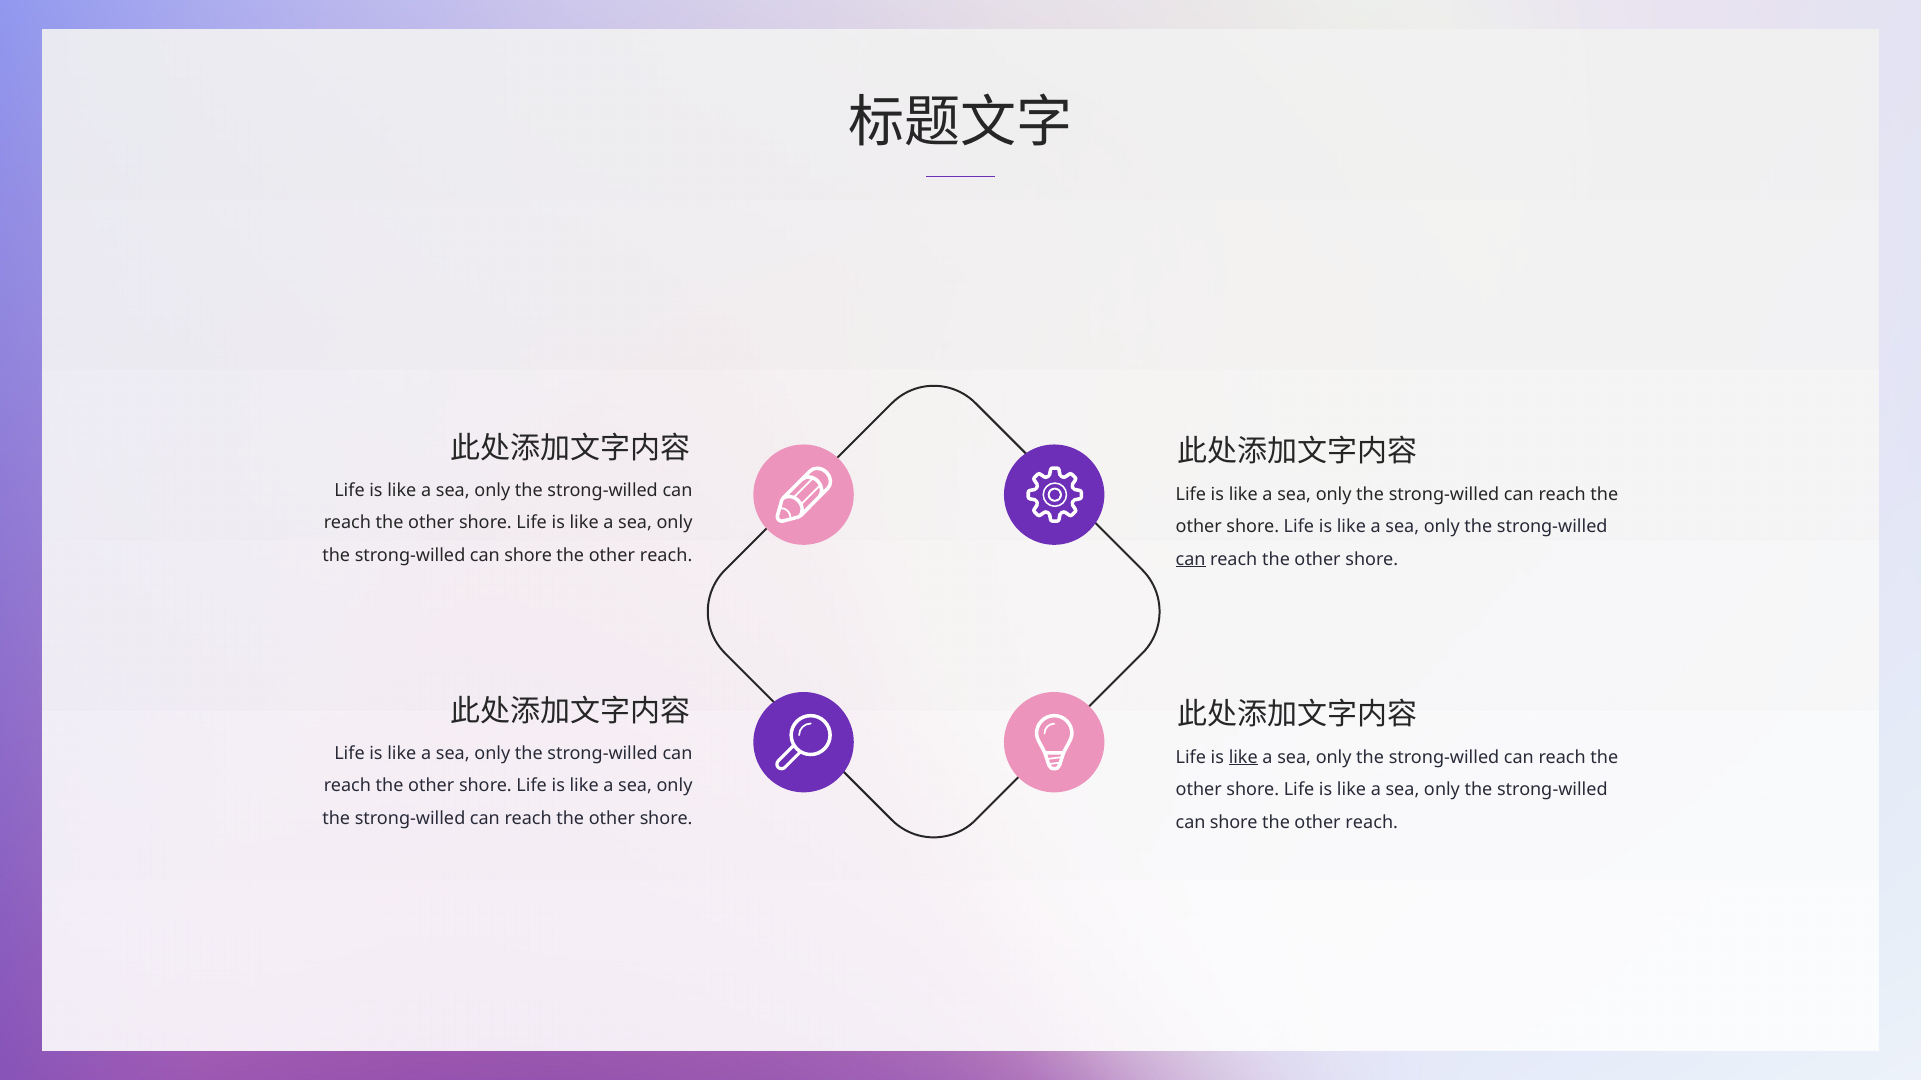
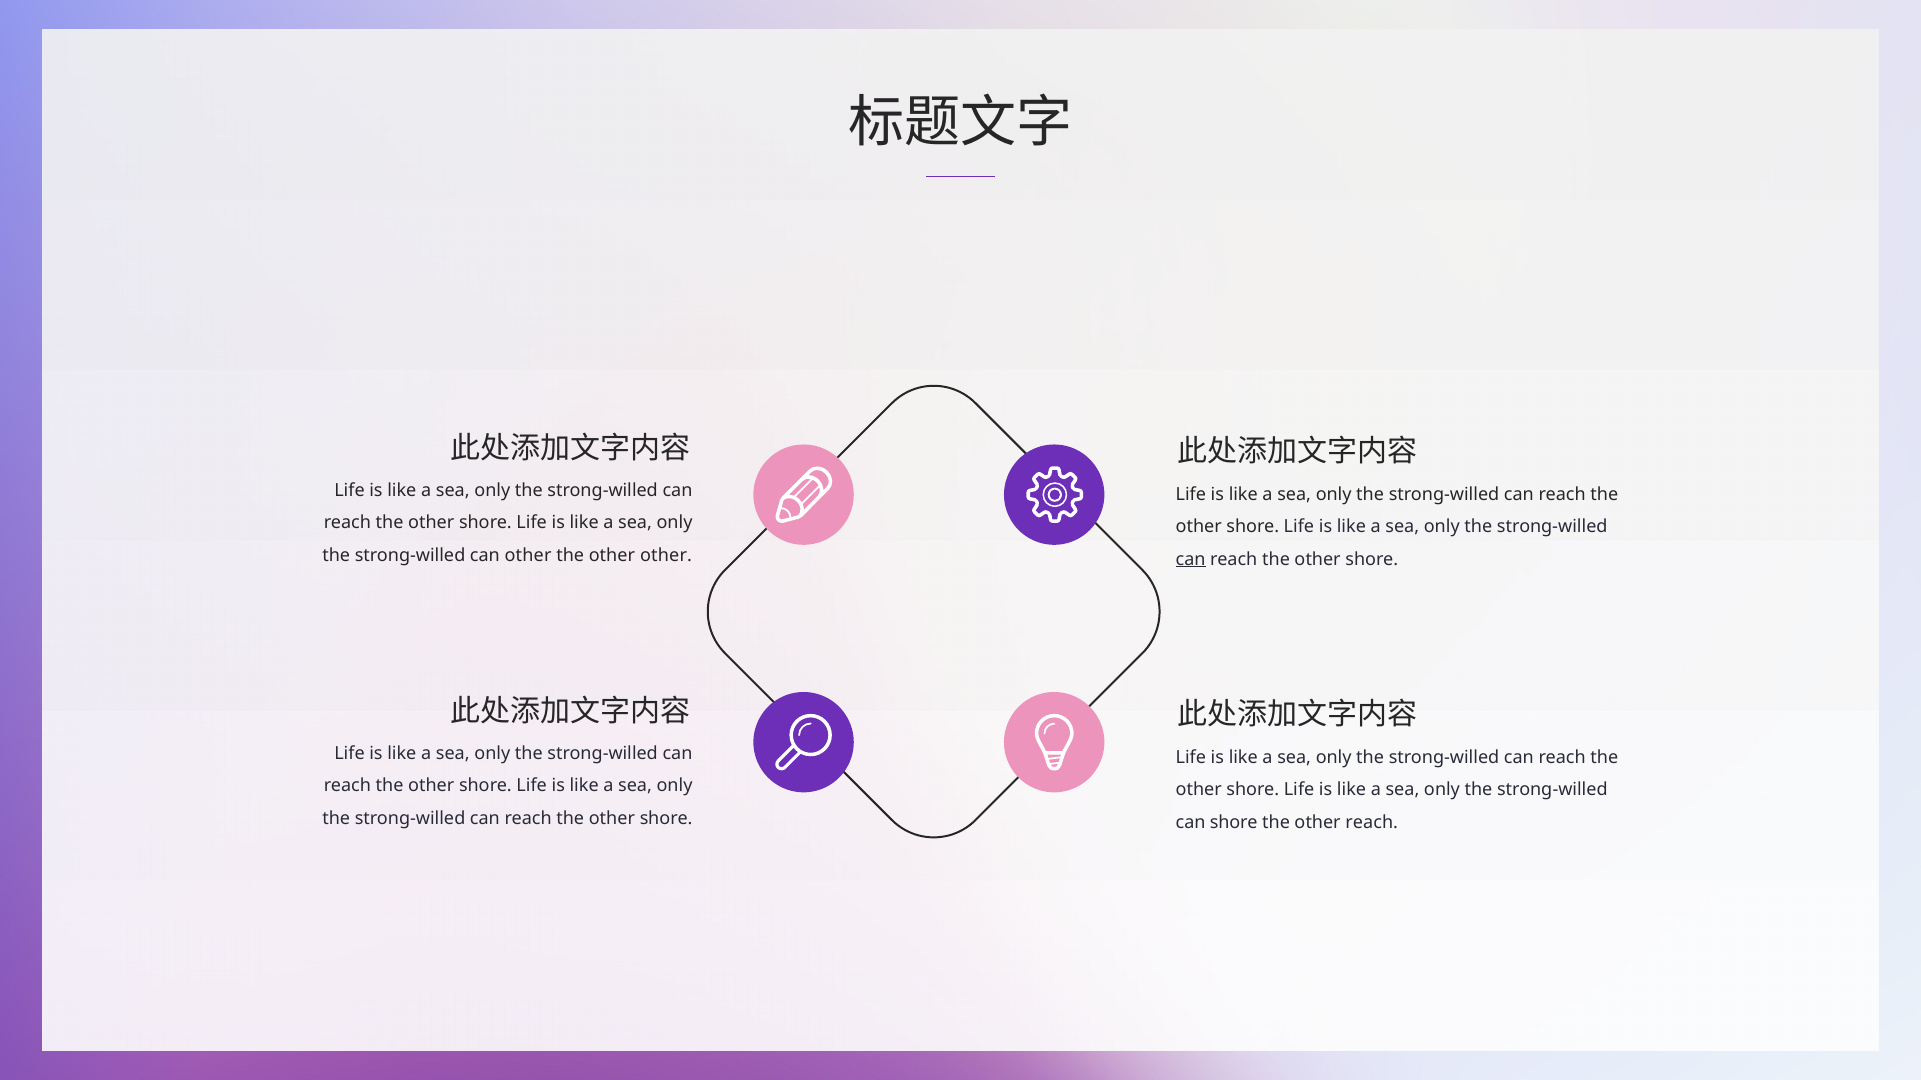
shore at (528, 556): shore -> other
reach at (666, 556): reach -> other
like at (1243, 757) underline: present -> none
